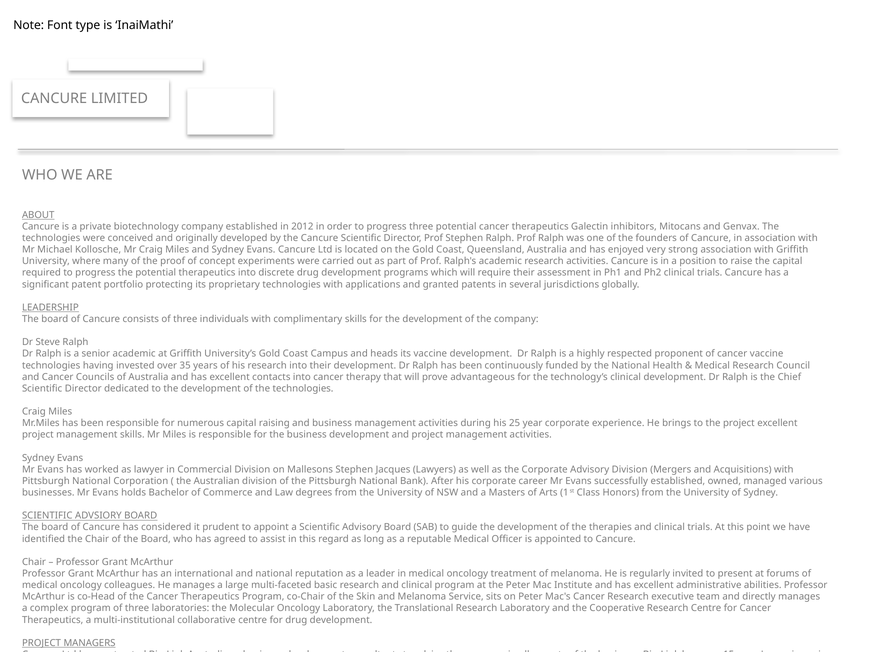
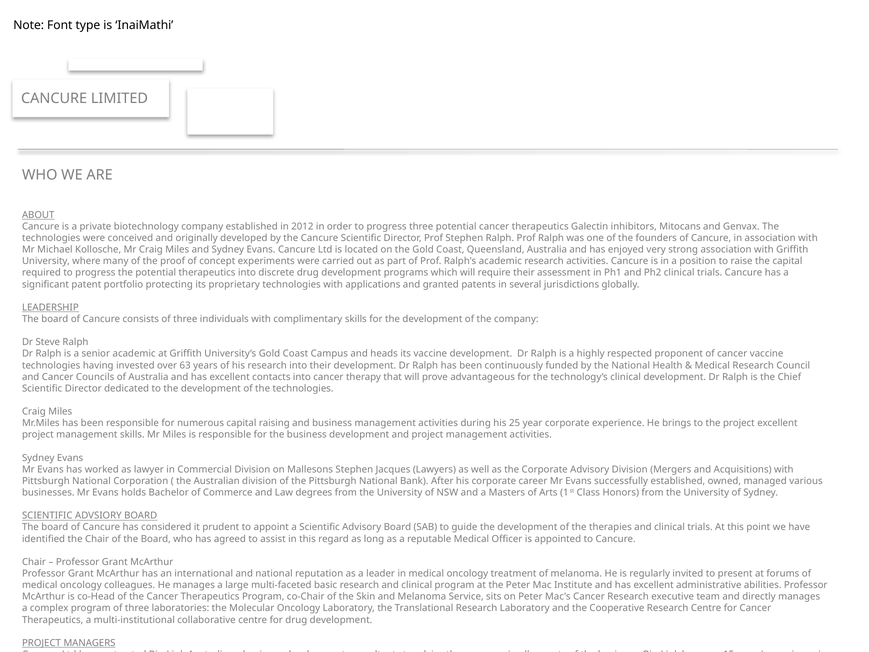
35: 35 -> 63
